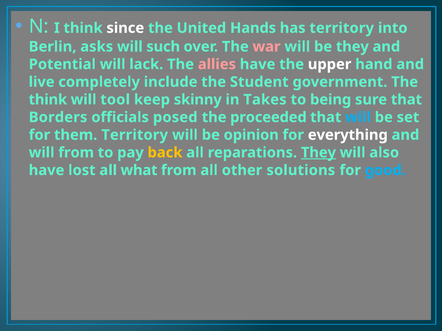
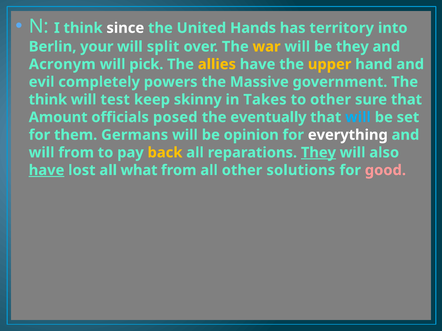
asks: asks -> your
such: such -> split
war colour: pink -> yellow
Potential: Potential -> Acronym
lack: lack -> pick
allies colour: pink -> yellow
upper colour: white -> yellow
live: live -> evil
include: include -> powers
Student: Student -> Massive
tool: tool -> test
to being: being -> other
Borders: Borders -> Amount
proceeded: proceeded -> eventually
them Territory: Territory -> Germans
have at (47, 170) underline: none -> present
good colour: light blue -> pink
